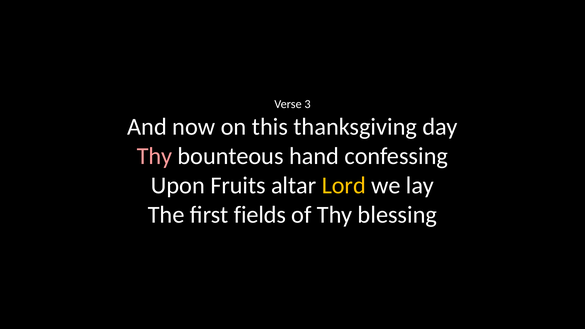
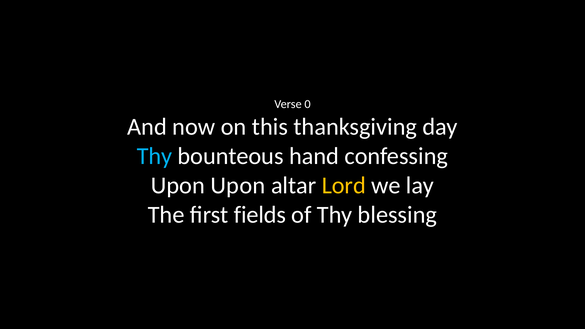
3: 3 -> 0
Thy at (154, 156) colour: pink -> light blue
Upon Fruits: Fruits -> Upon
